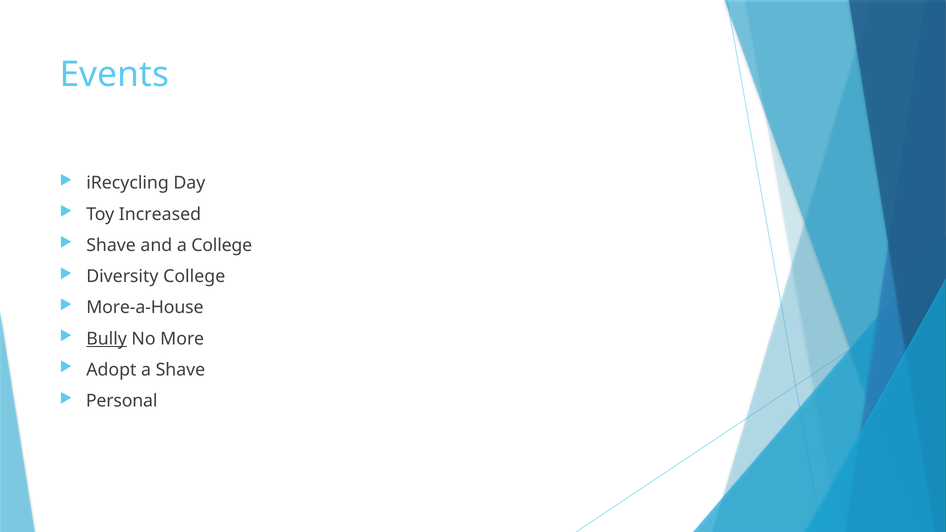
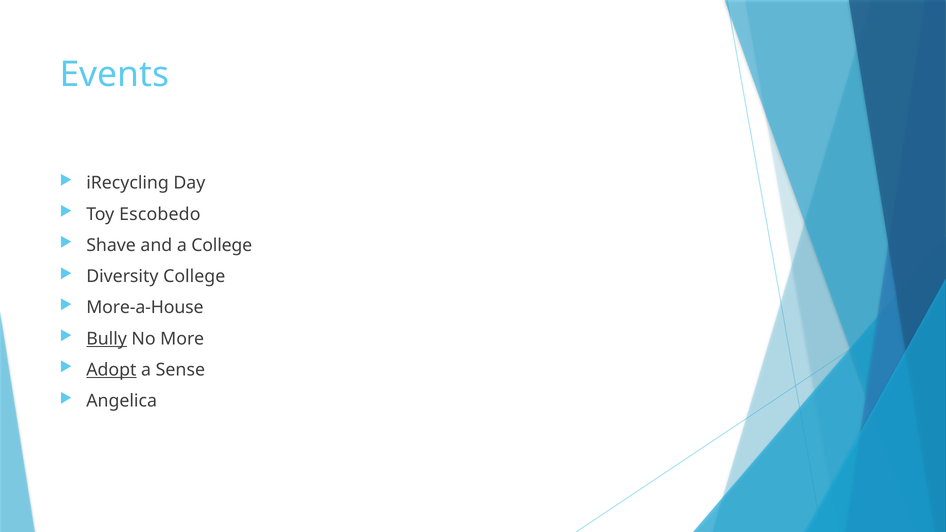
Increased: Increased -> Escobedo
Adopt underline: none -> present
a Shave: Shave -> Sense
Personal: Personal -> Angelica
